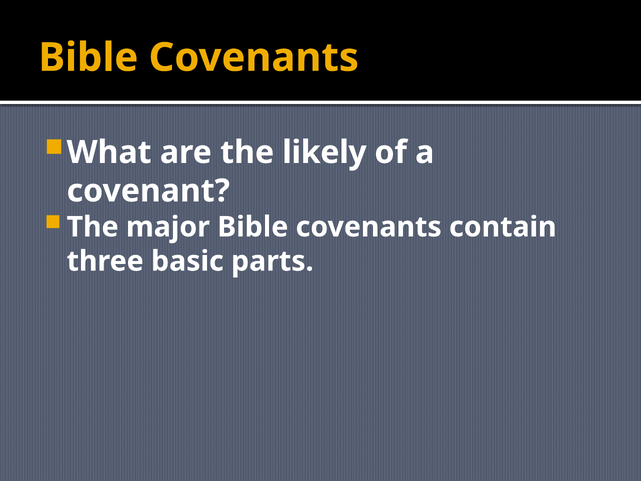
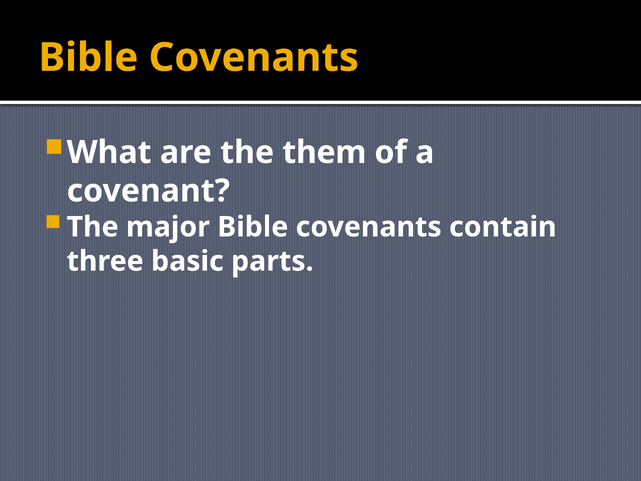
likely: likely -> them
